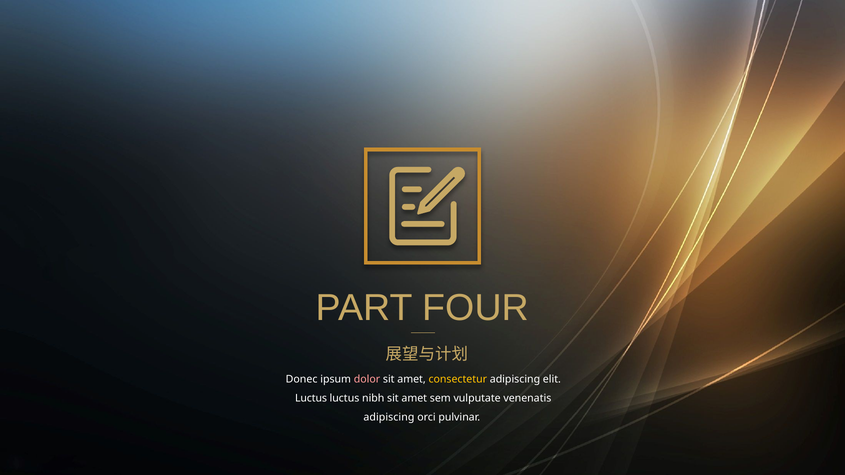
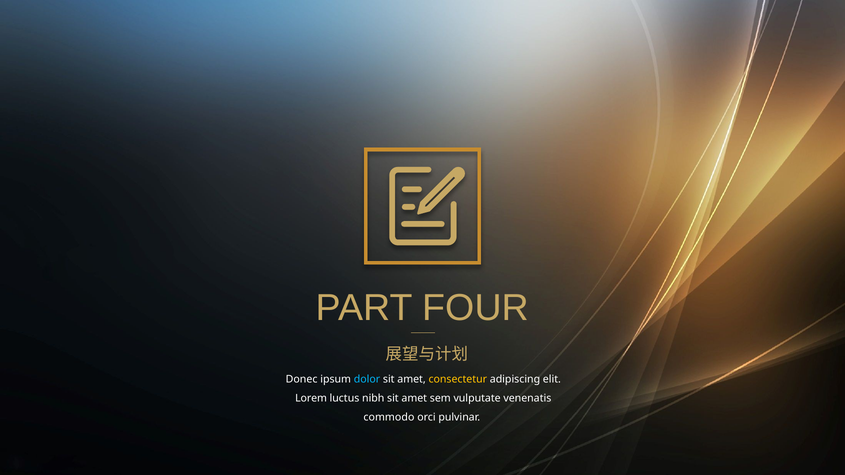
dolor colour: pink -> light blue
Luctus at (311, 399): Luctus -> Lorem
adipiscing at (389, 418): adipiscing -> commodo
